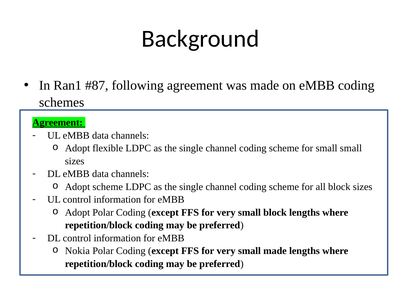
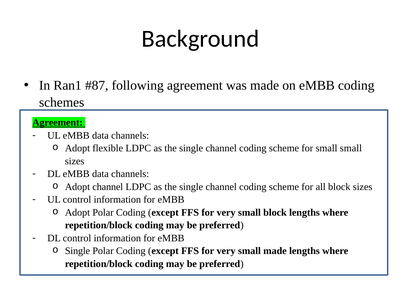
Adopt scheme: scheme -> channel
Nokia at (77, 252): Nokia -> Single
